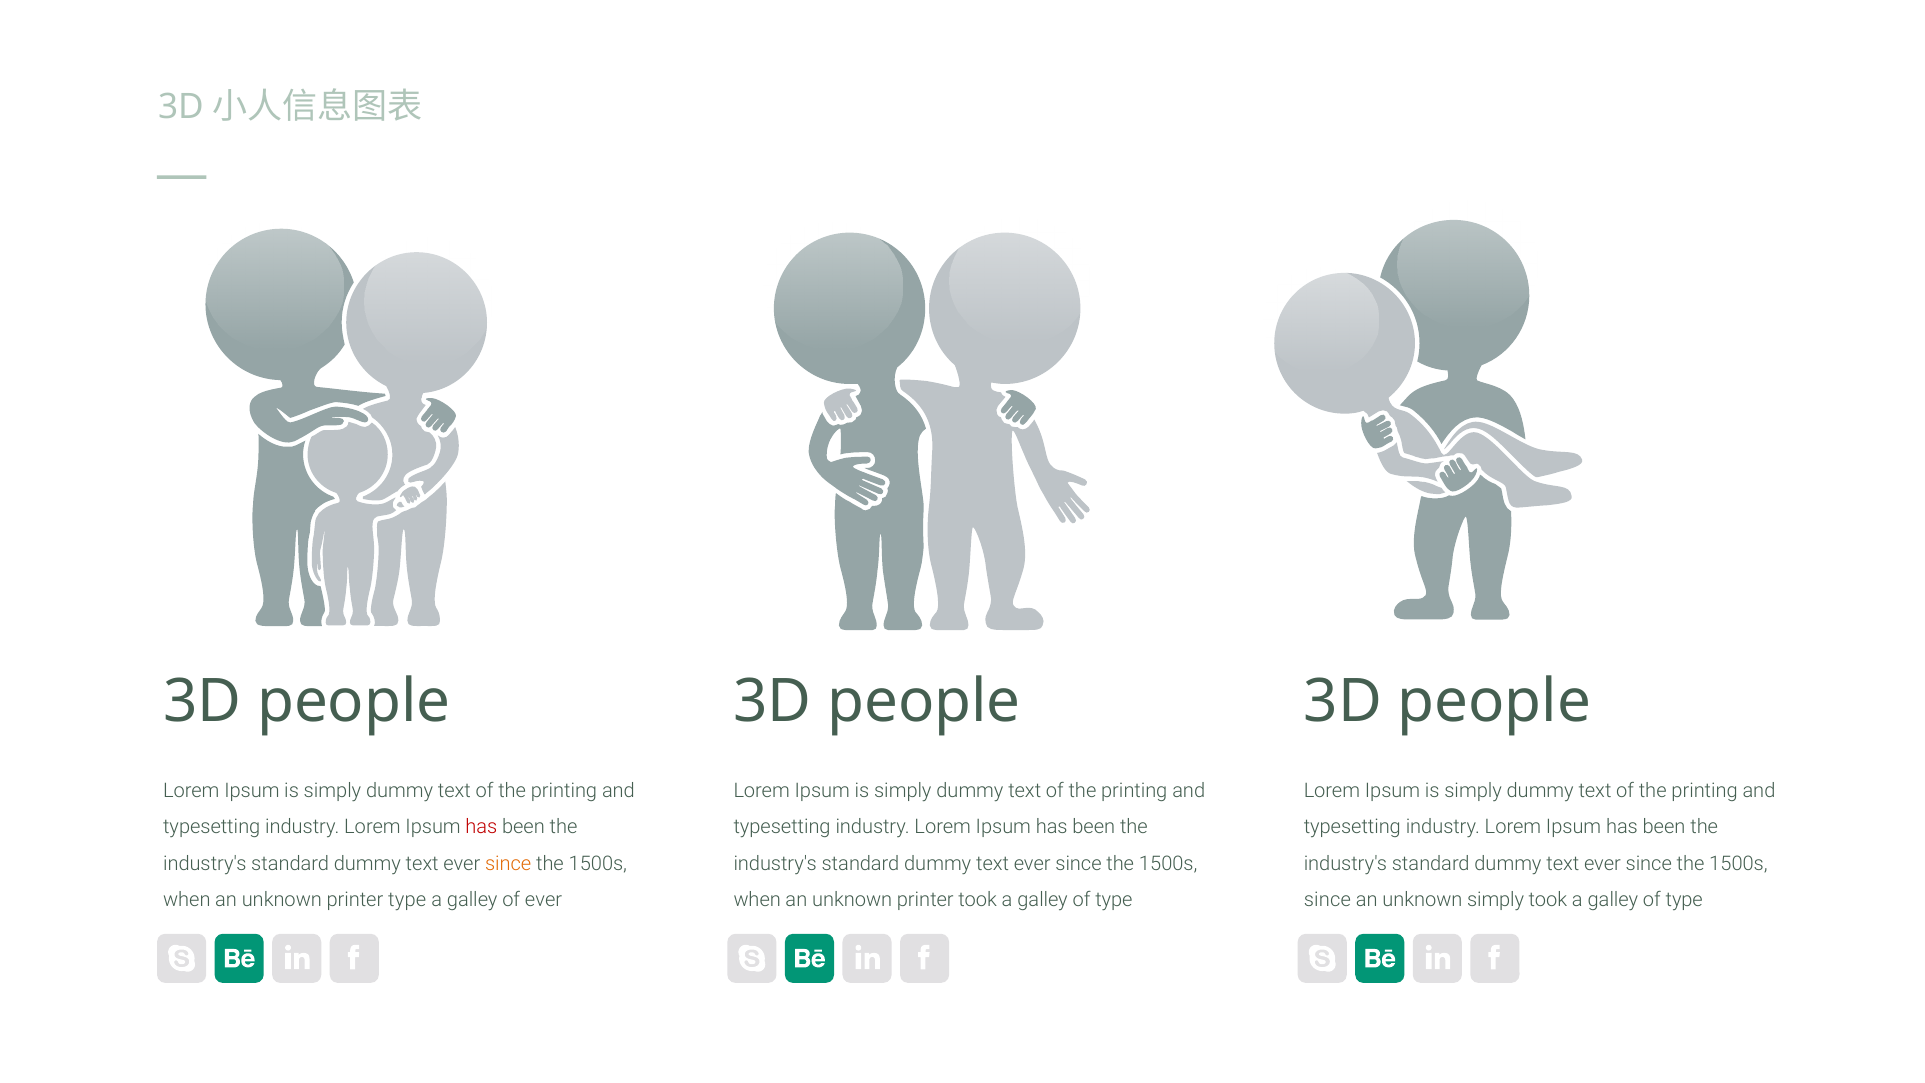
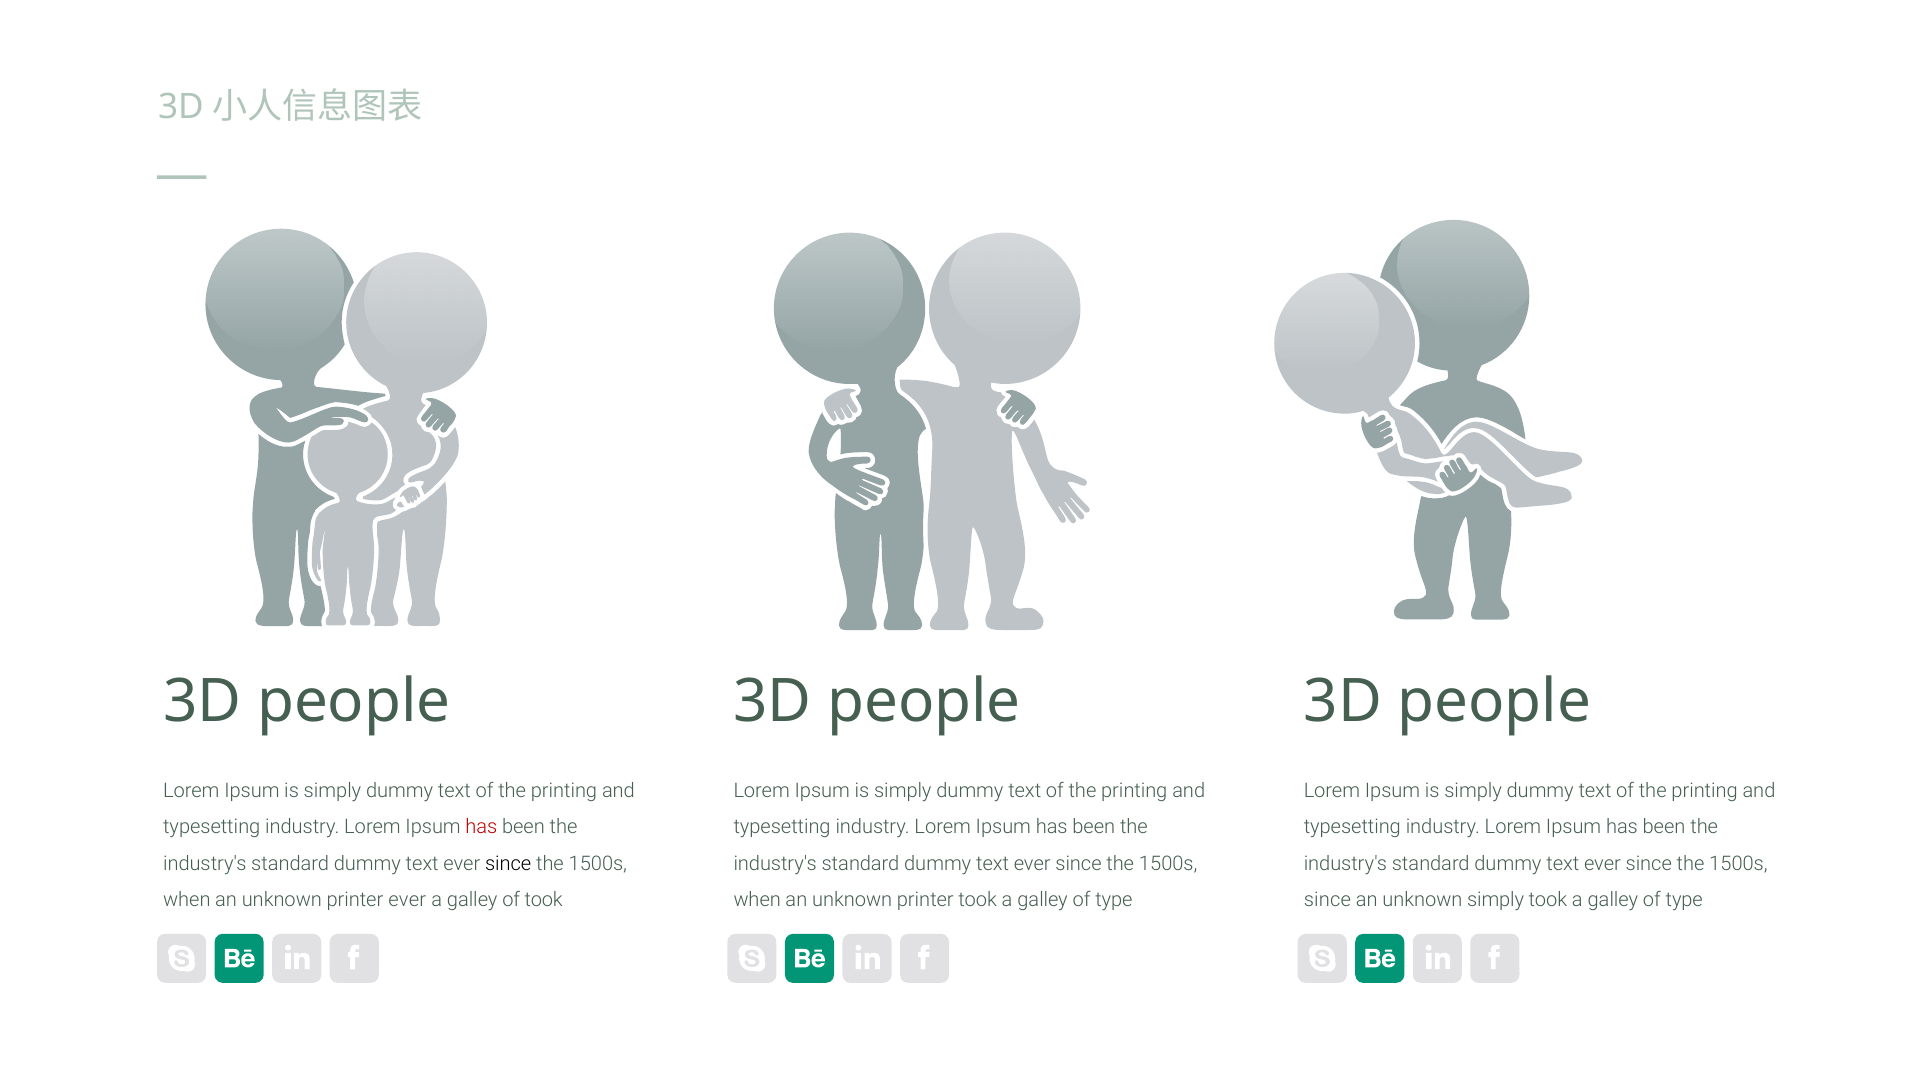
since at (508, 863) colour: orange -> black
printer type: type -> ever
of ever: ever -> took
